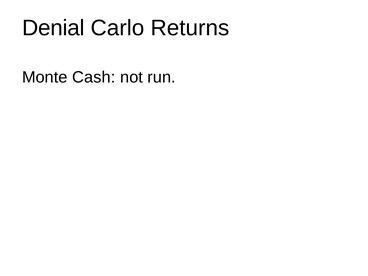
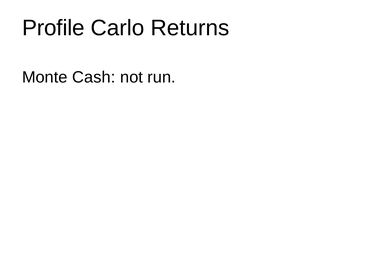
Denial: Denial -> Profile
